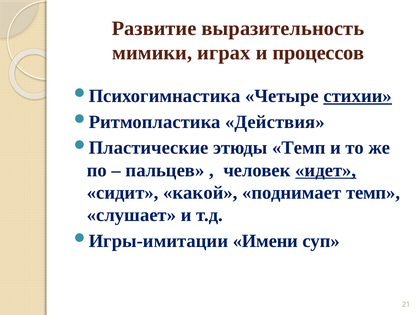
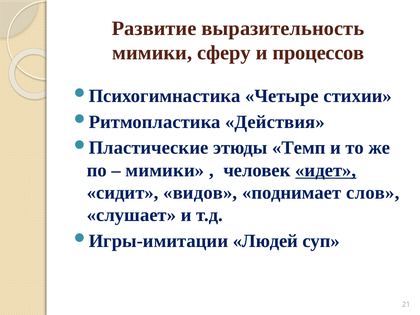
играх: играх -> сферу
стихии underline: present -> none
пальцев at (165, 170): пальцев -> мимики
какой: какой -> видов
поднимает темп: темп -> слов
Имени: Имени -> Людей
